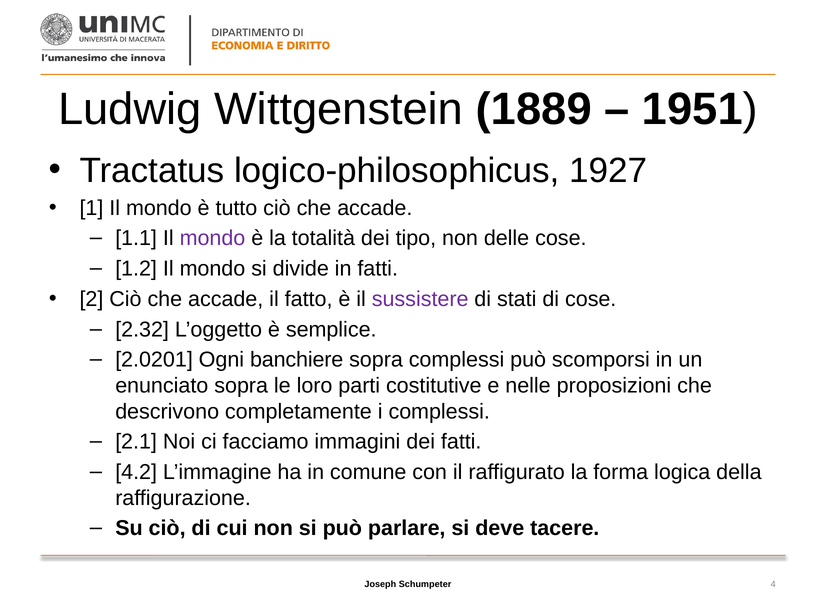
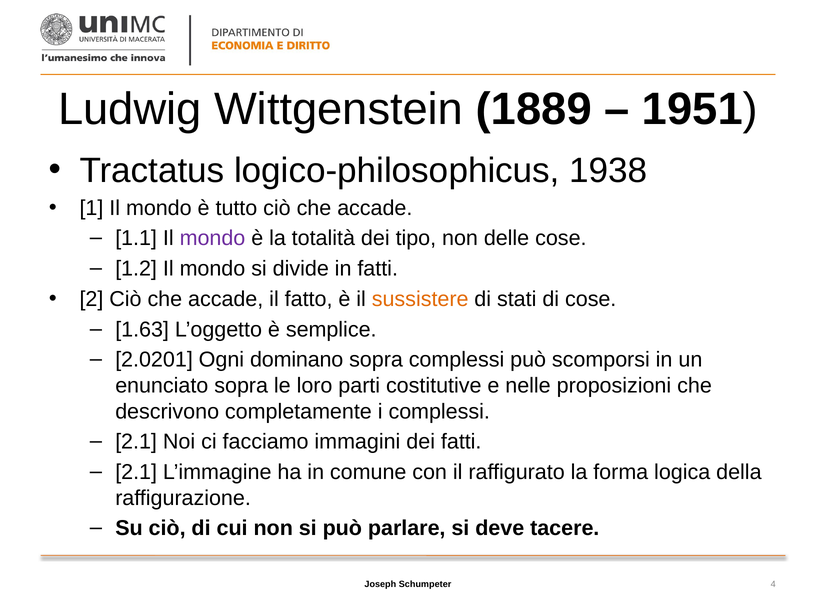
1927: 1927 -> 1938
sussistere colour: purple -> orange
2.32: 2.32 -> 1.63
banchiere: banchiere -> dominano
4.2 at (136, 472): 4.2 -> 2.1
